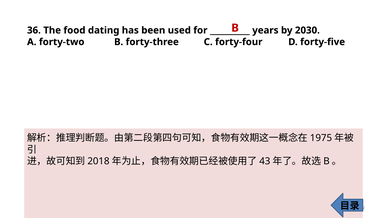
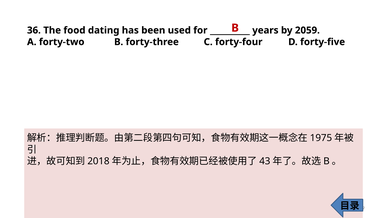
2030: 2030 -> 2059
